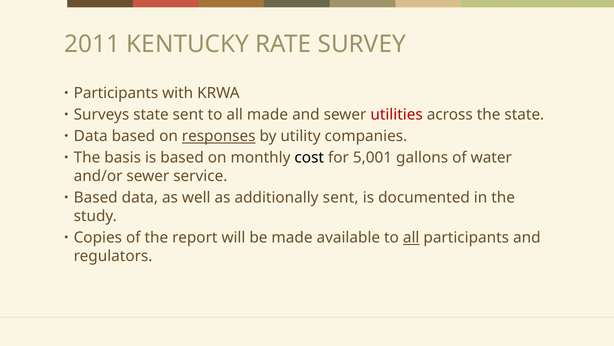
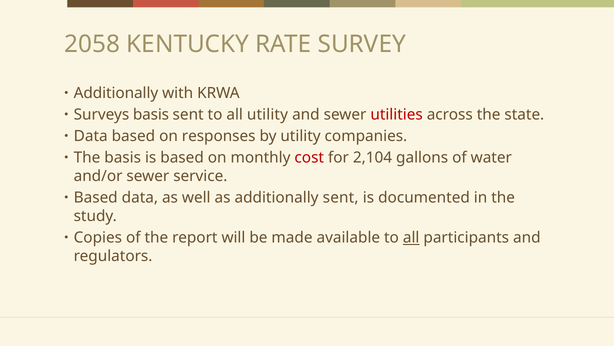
2011: 2011 -> 2058
Participants at (116, 93): Participants -> Additionally
Surveys state: state -> basis
all made: made -> utility
responses underline: present -> none
cost colour: black -> red
5,001: 5,001 -> 2,104
